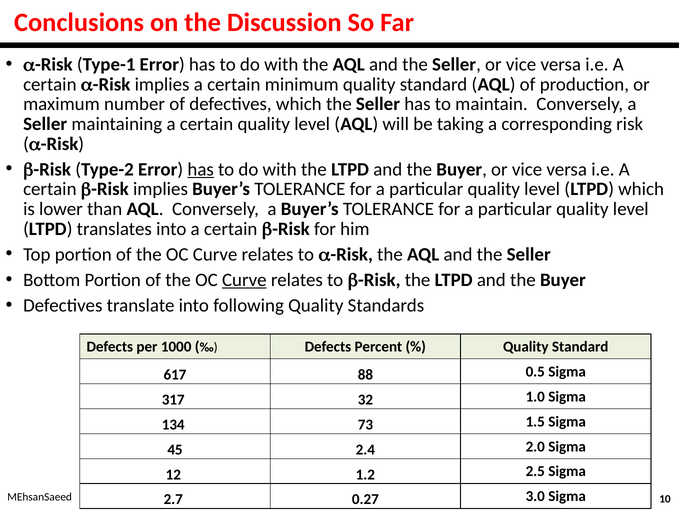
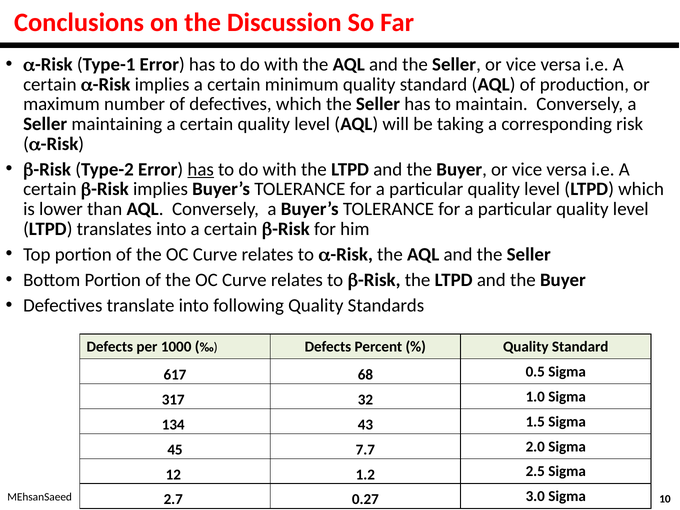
Curve at (244, 280) underline: present -> none
88: 88 -> 68
73: 73 -> 43
2.4: 2.4 -> 7.7
